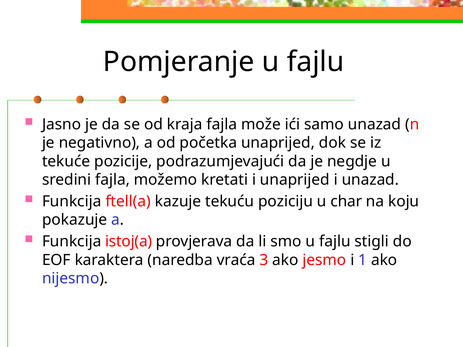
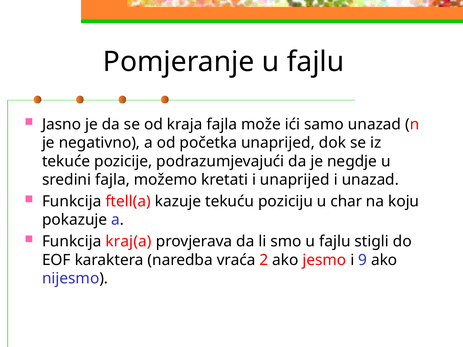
istoj(a: istoj(a -> kraj(a
3: 3 -> 2
1: 1 -> 9
